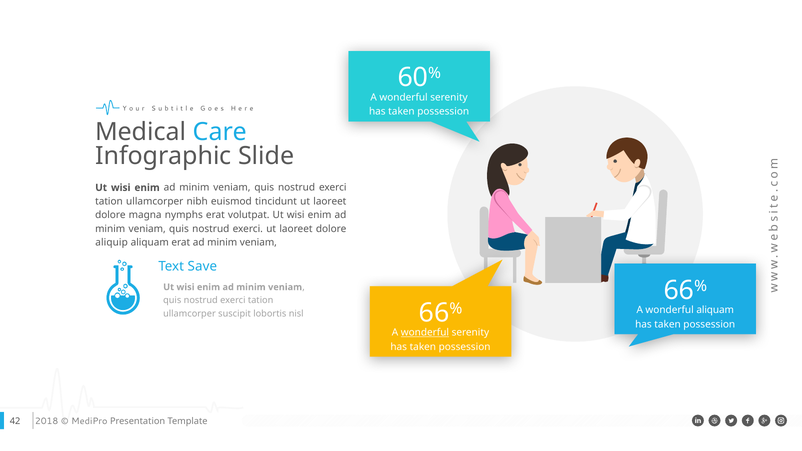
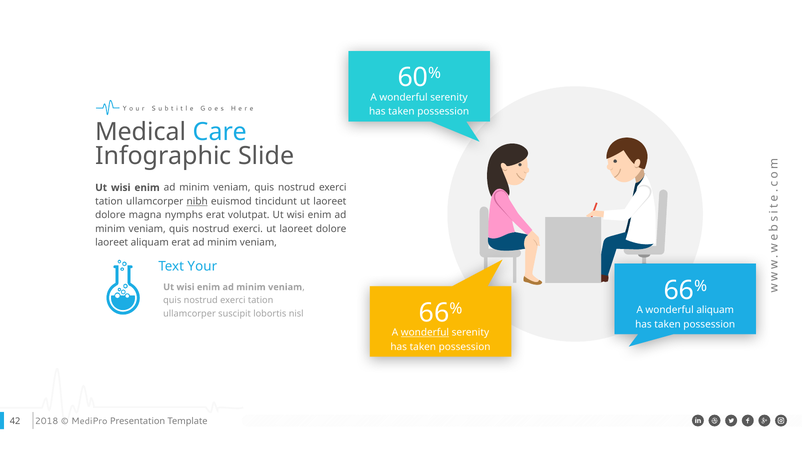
nibh underline: none -> present
aliquip at (112, 243): aliquip -> laoreet
Save: Save -> Your
